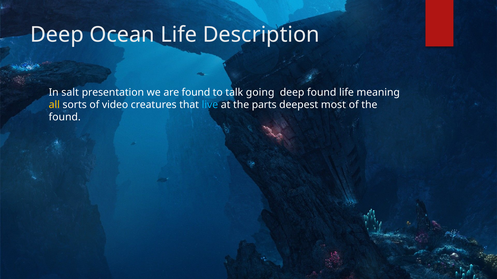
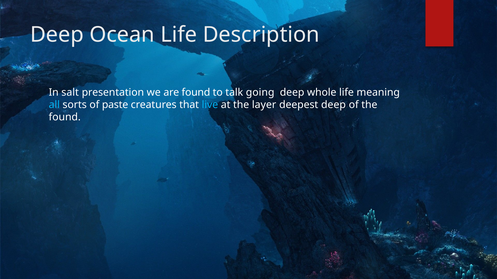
deep found: found -> whole
all colour: yellow -> light blue
video: video -> paste
parts: parts -> layer
deepest most: most -> deep
